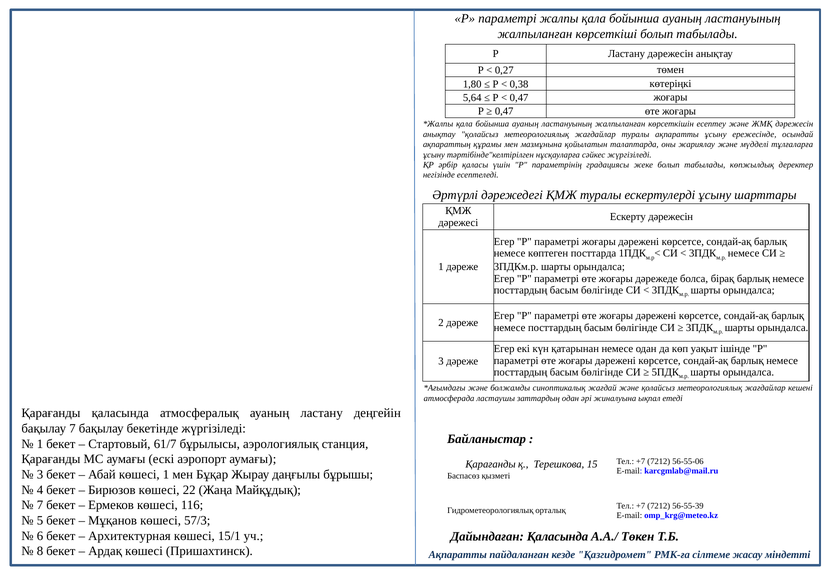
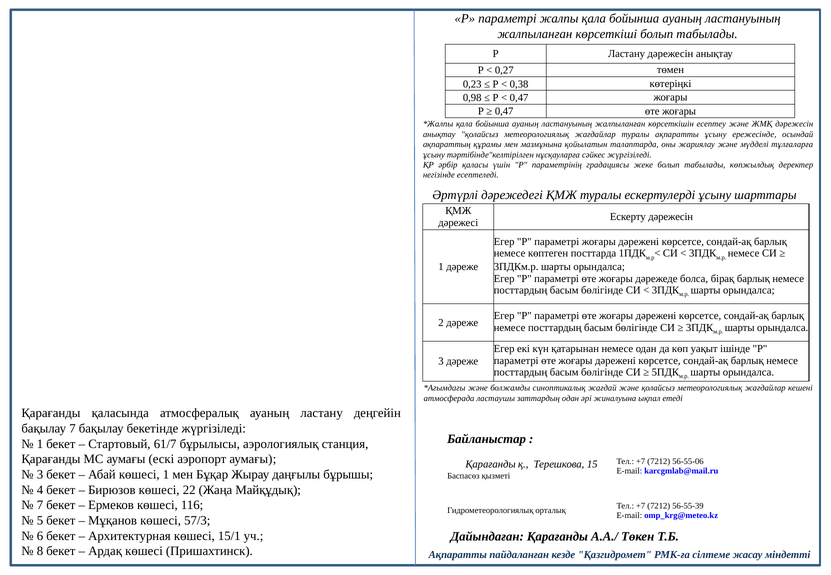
1,80: 1,80 -> 0,23
5,64: 5,64 -> 0,98
Дайындаған Қаласында: Қаласында -> Қарағанды
